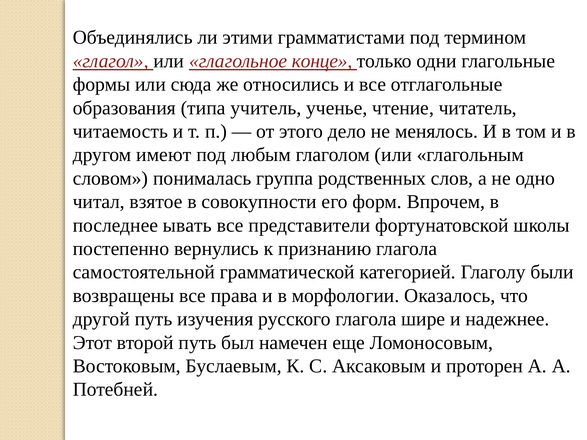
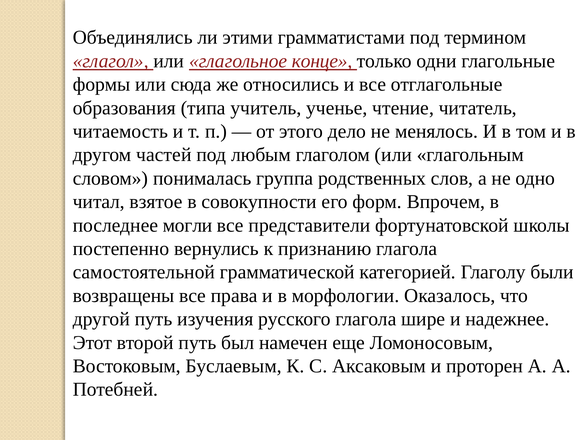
имеют: имеют -> частей
ывать: ывать -> могли
